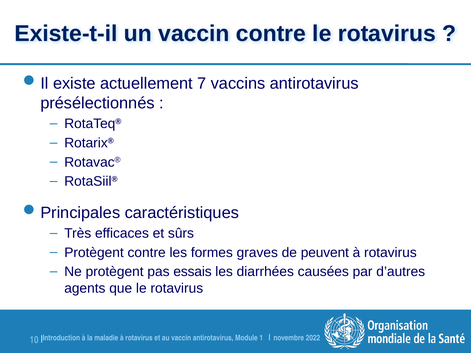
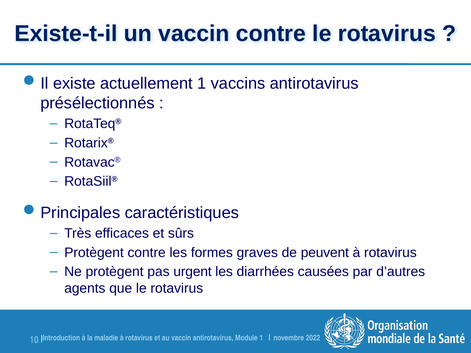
actuellement 7: 7 -> 1
essais: essais -> urgent
